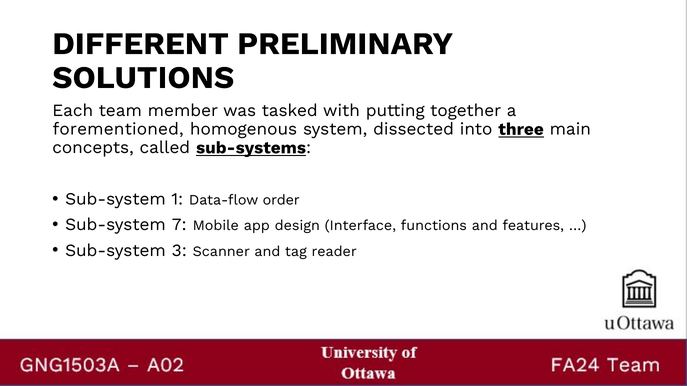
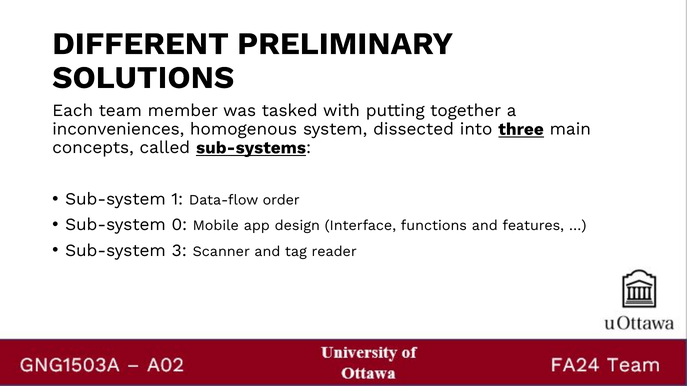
forementioned: forementioned -> inconveniences
7: 7 -> 0
